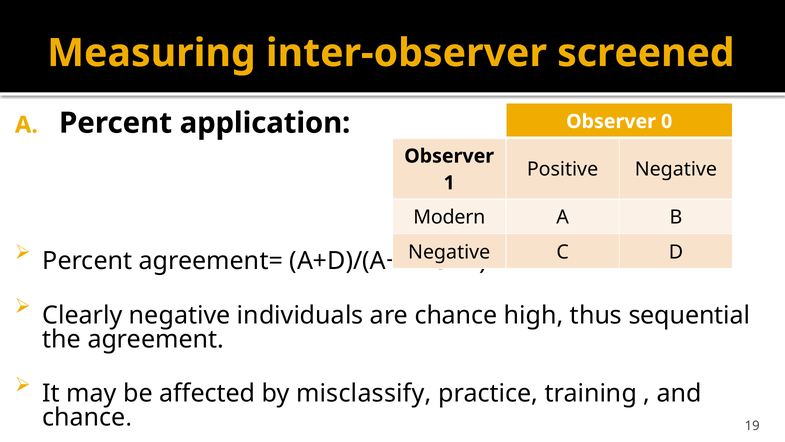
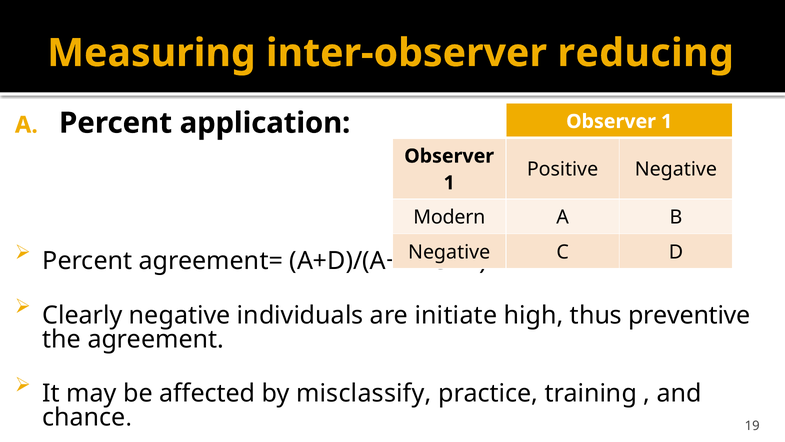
screened: screened -> reducing
0 at (667, 121): 0 -> 1
are chance: chance -> initiate
sequential: sequential -> preventive
